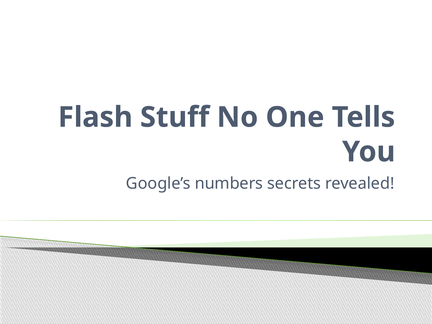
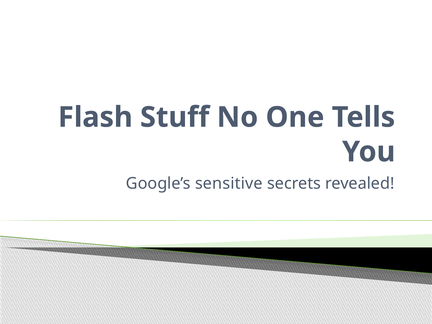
numbers: numbers -> sensitive
